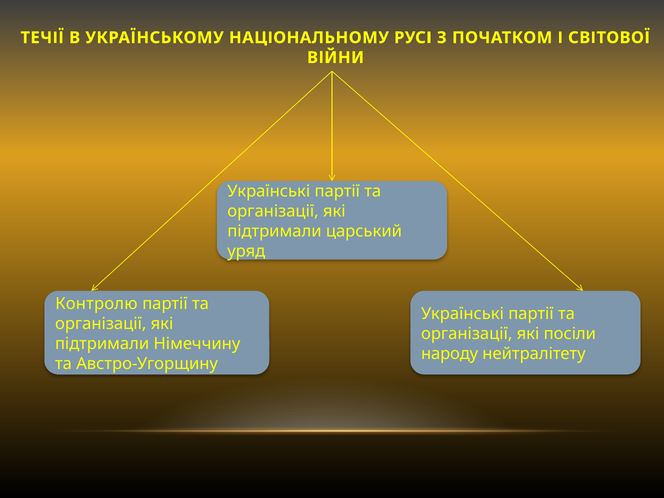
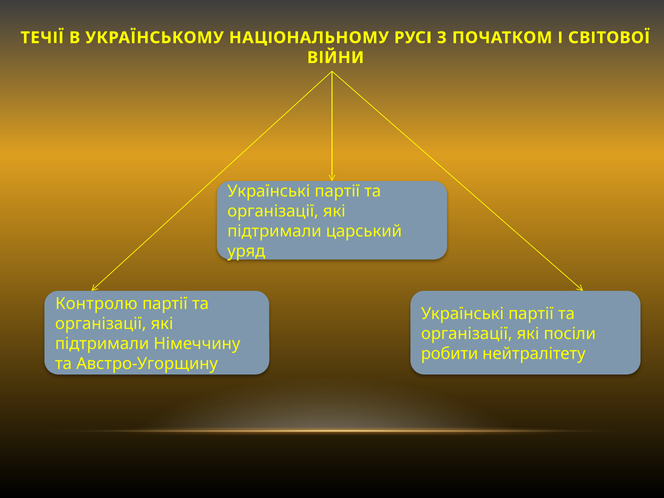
народу: народу -> робити
